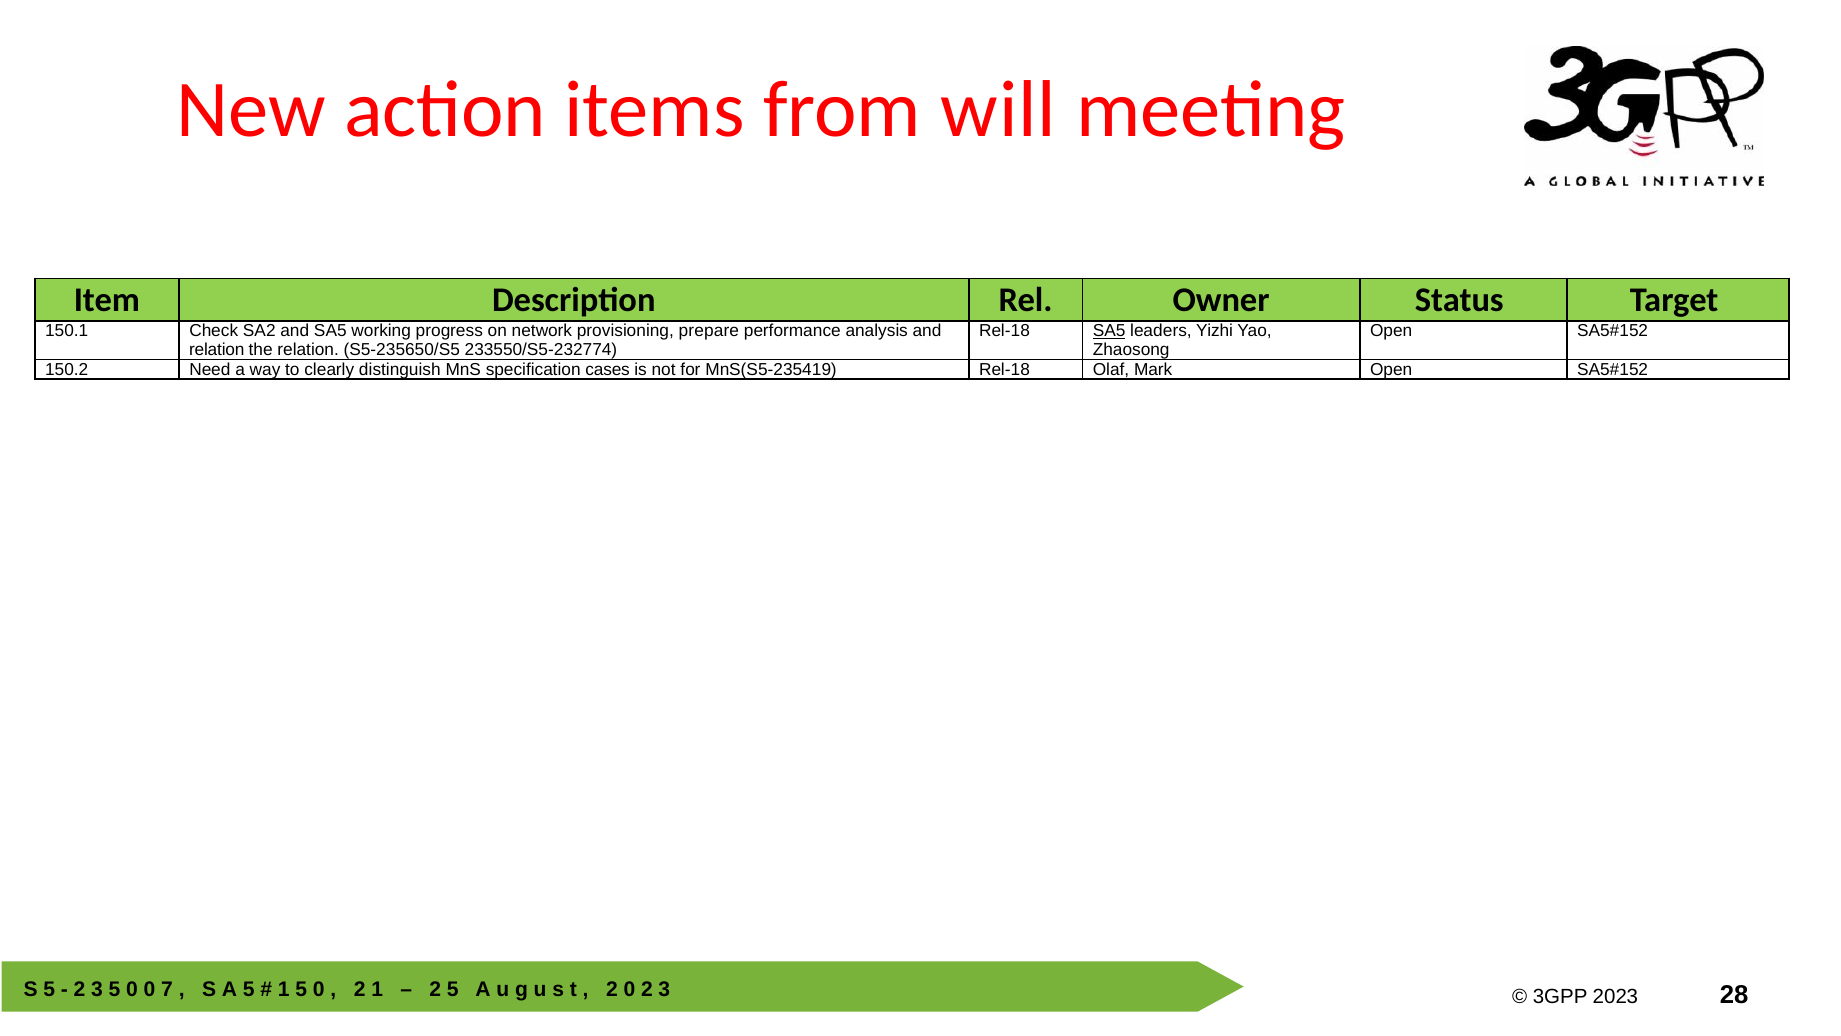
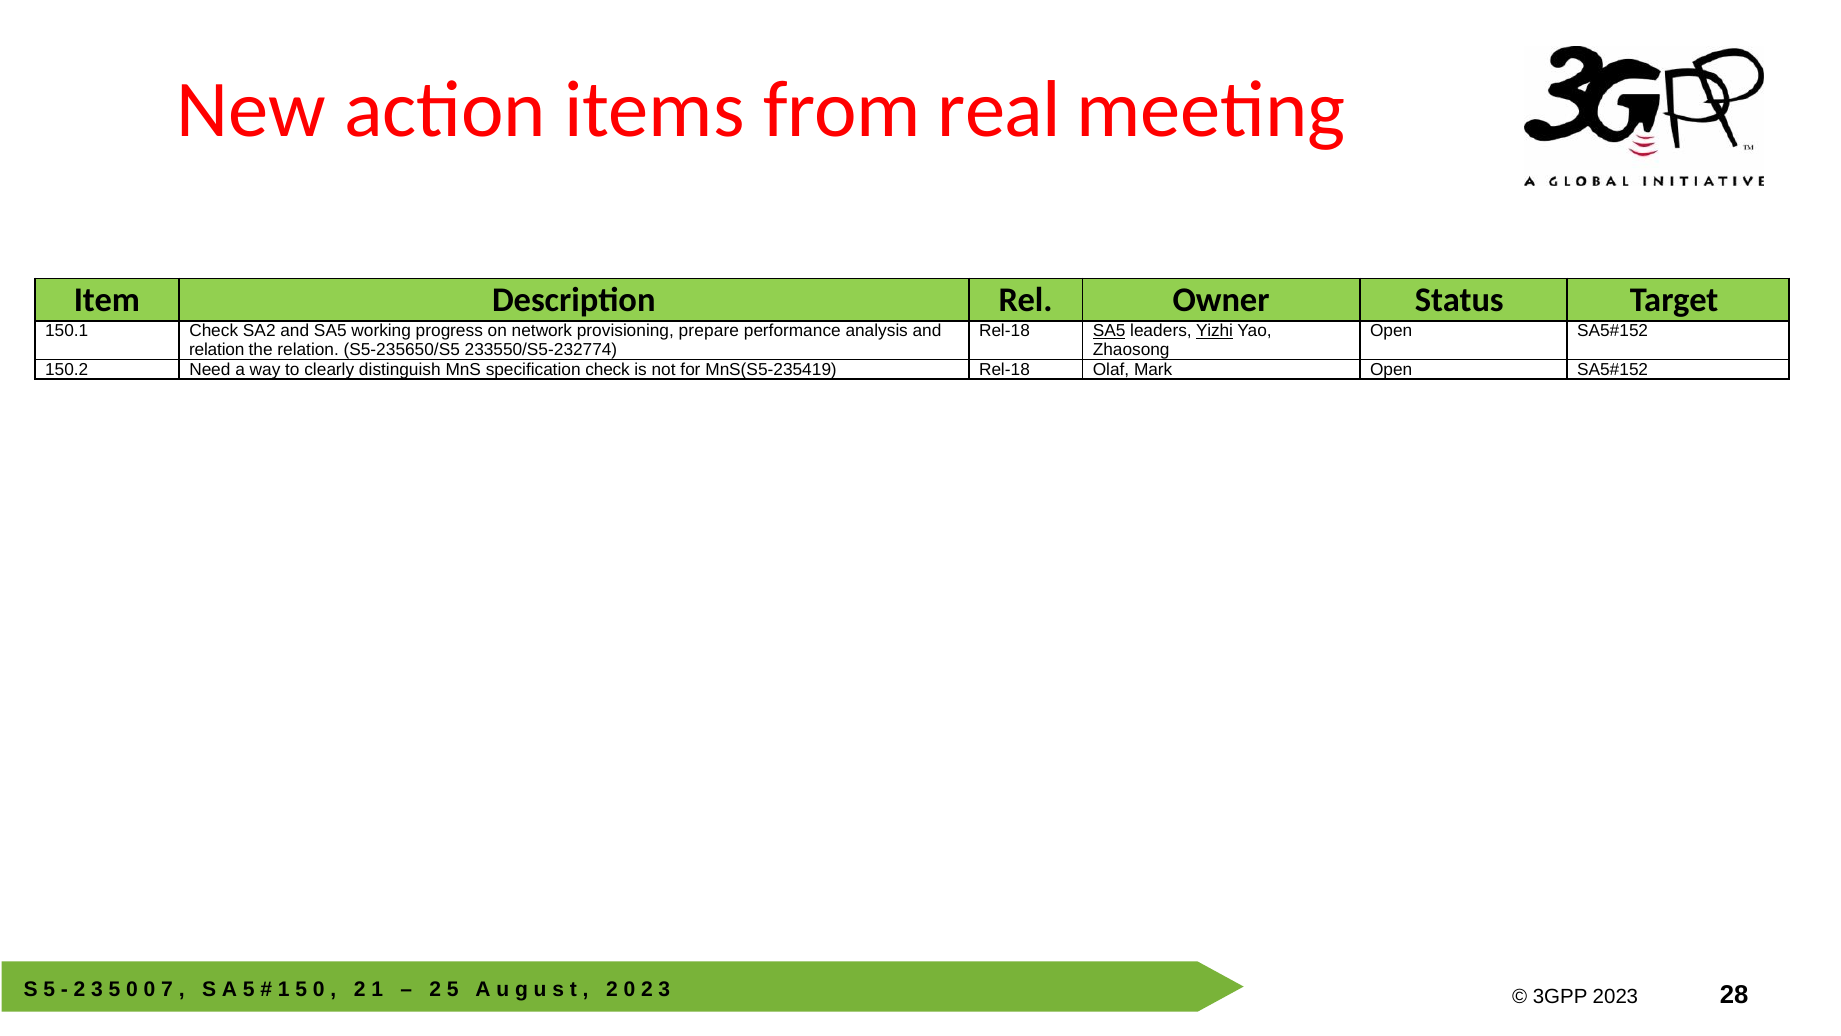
will: will -> real
Yizhi underline: none -> present
specification cases: cases -> check
